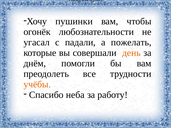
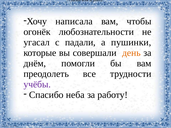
пушинки: пушинки -> написала
пожелать: пожелать -> пушинки
учёбы colour: orange -> purple
